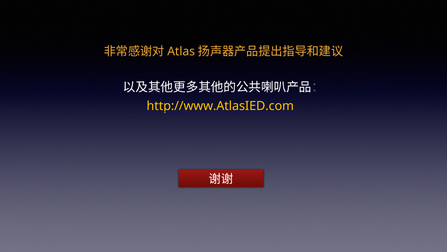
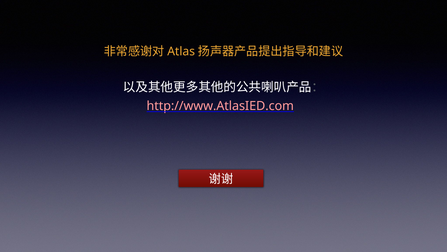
http://www.AtlasIED.com colour: yellow -> pink
